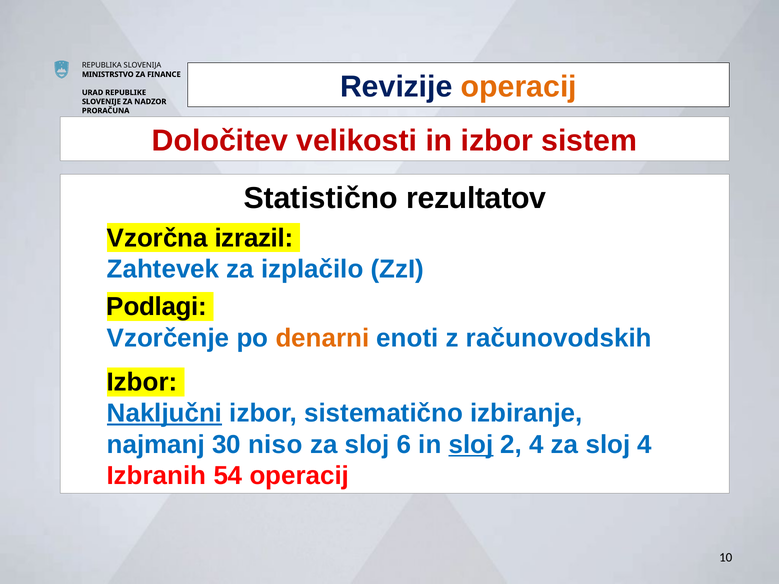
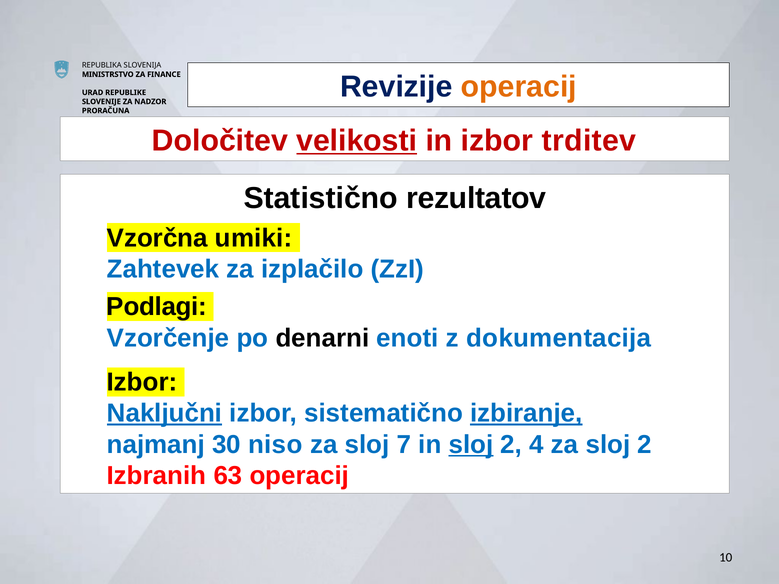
velikosti underline: none -> present
sistem: sistem -> trditev
izrazil: izrazil -> umiki
denarni colour: orange -> black
računovodskih: računovodskih -> dokumentacija
izbiranje underline: none -> present
6: 6 -> 7
za sloj 4: 4 -> 2
54: 54 -> 63
